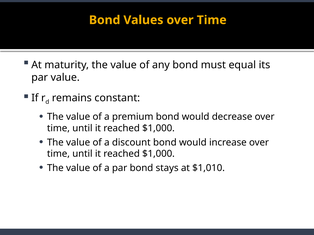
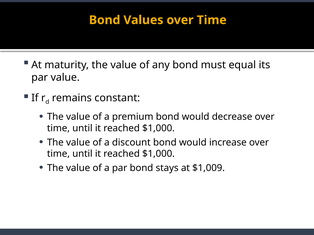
$1,010: $1,010 -> $1,009
